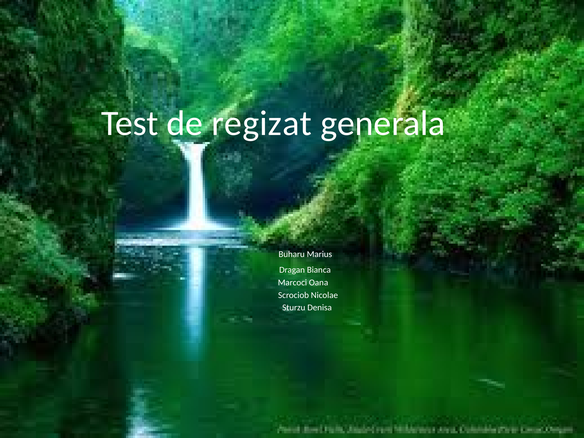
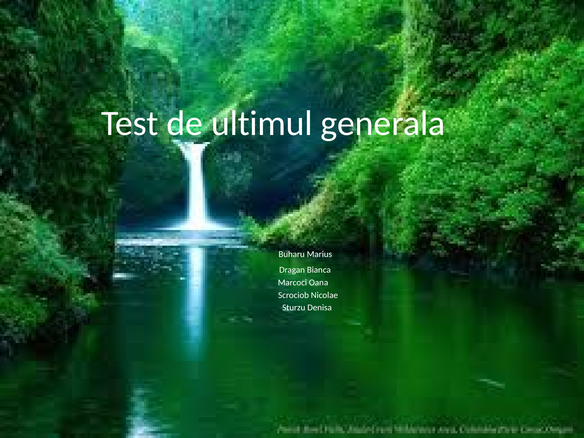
regizat: regizat -> ultimul
